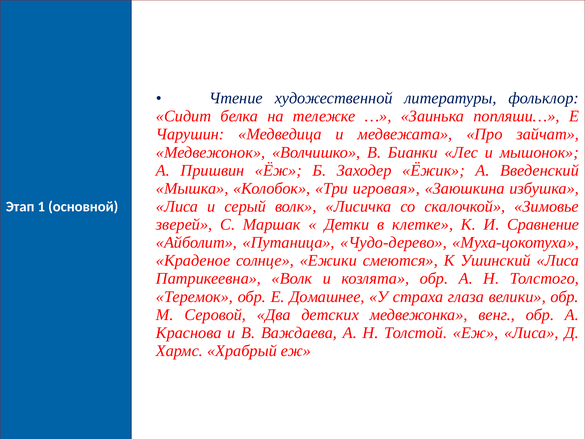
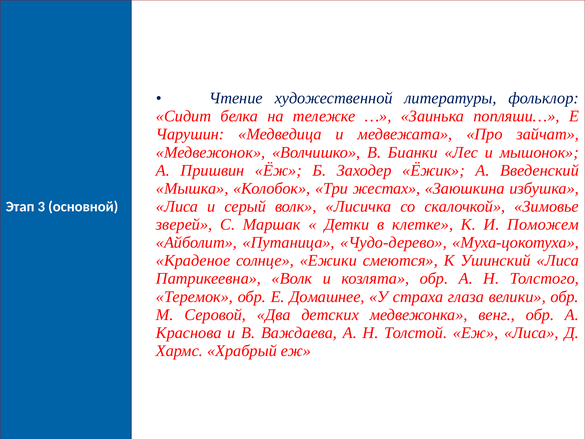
игровая: игровая -> жестах
1: 1 -> 3
Сравнение: Сравнение -> Поможем
